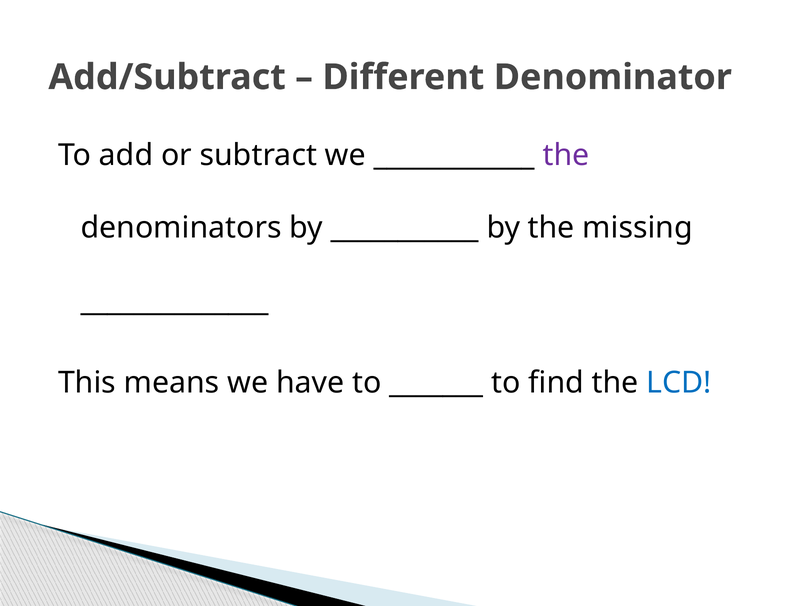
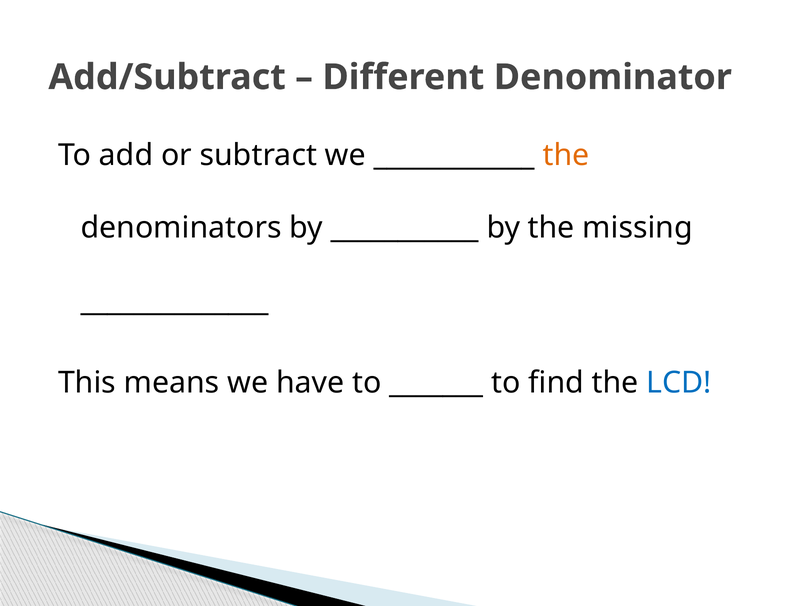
the at (566, 155) colour: purple -> orange
